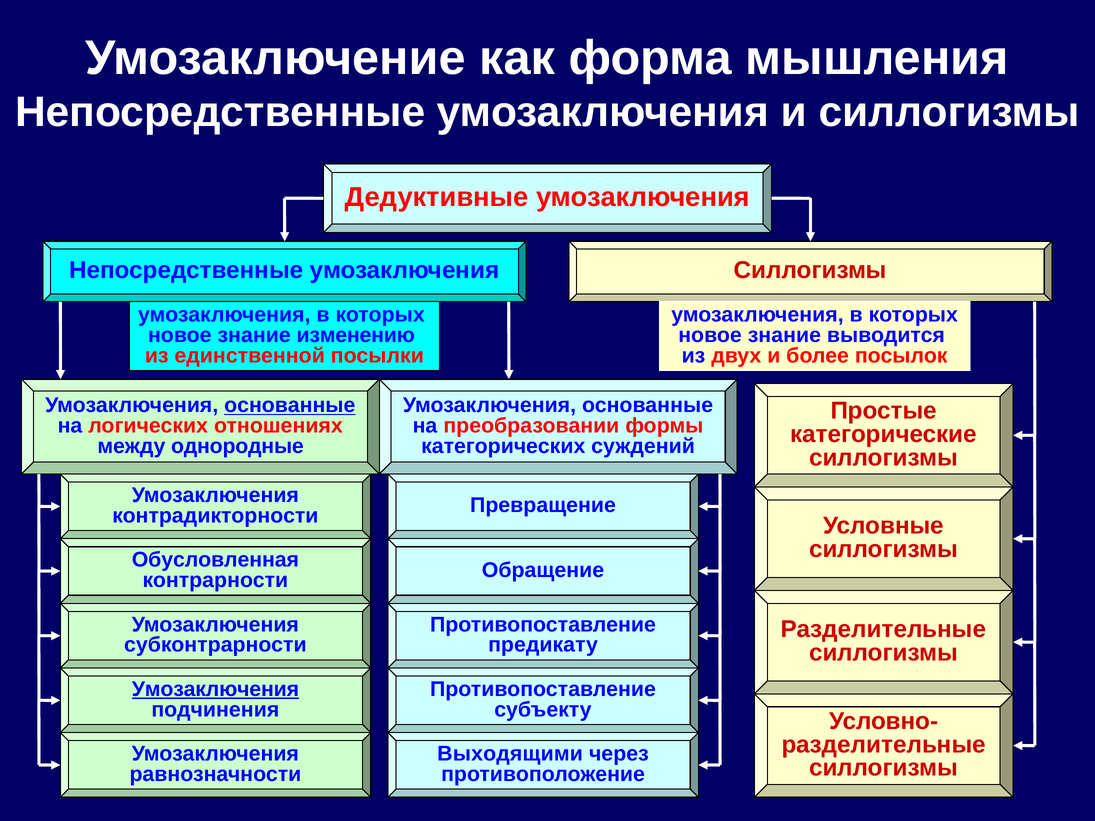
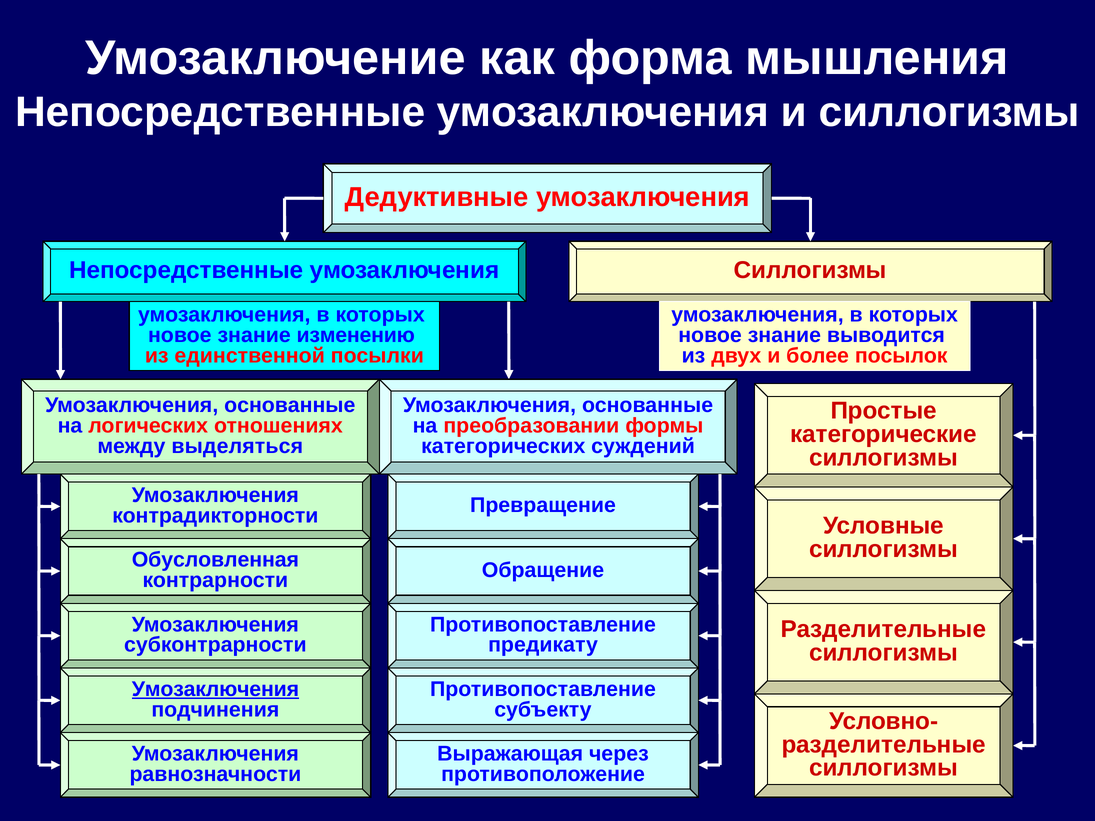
основанные at (290, 405) underline: present -> none
однородные: однородные -> выделяться
Выходящими: Выходящими -> Выражающая
